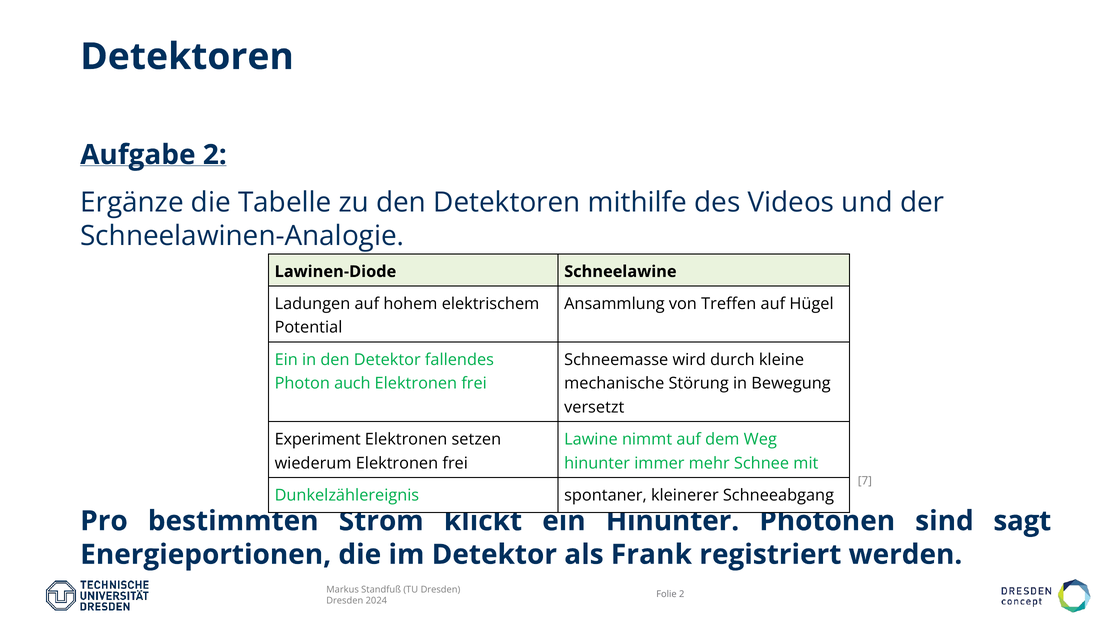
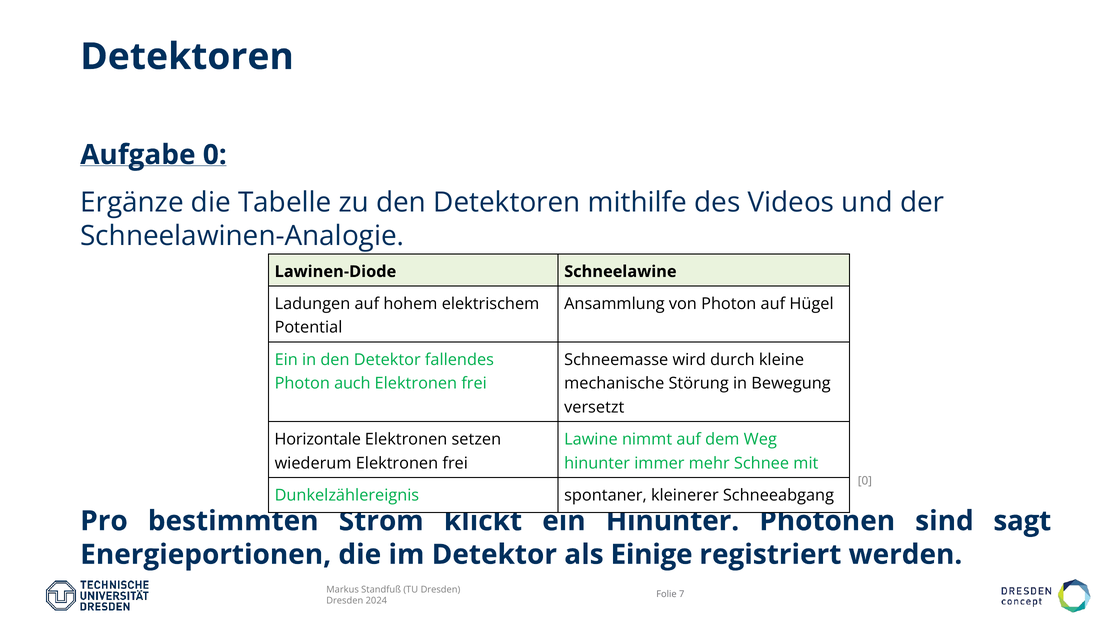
Aufgabe 2: 2 -> 0
von Treffen: Treffen -> Photon
Experiment: Experiment -> Horizontale
7 at (865, 481): 7 -> 0
Frank: Frank -> Einige
2 at (682, 594): 2 -> 7
